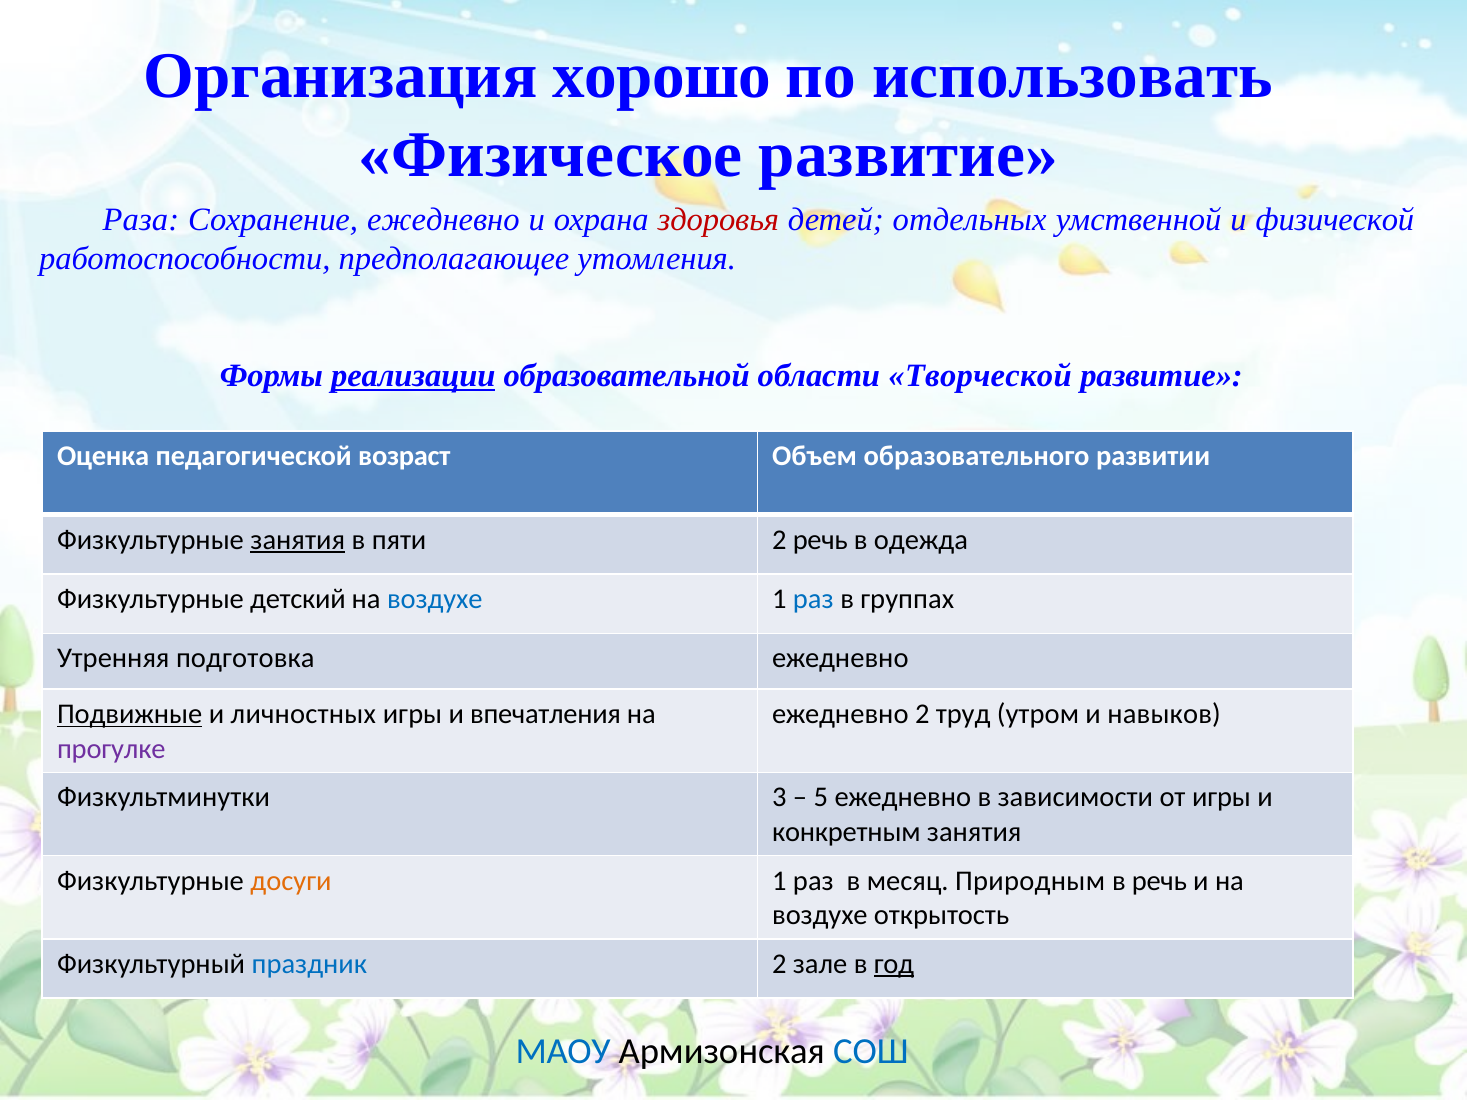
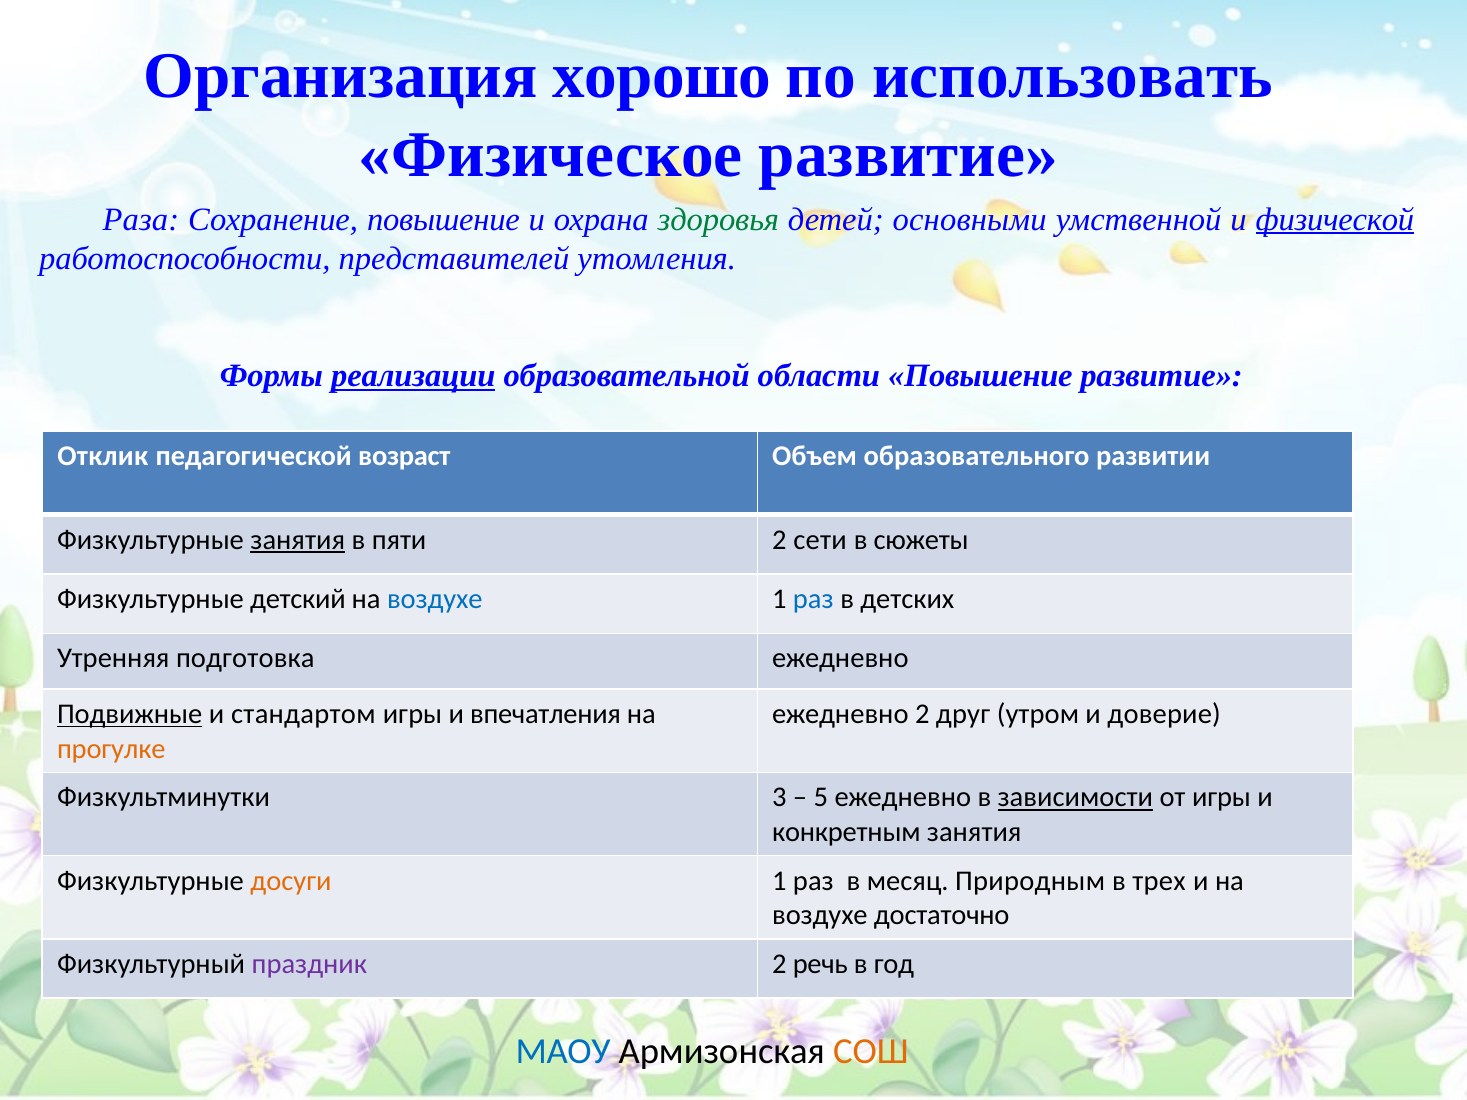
Сохранение ежедневно: ежедневно -> повышение
здоровья colour: red -> green
отдельных: отдельных -> основными
физической underline: none -> present
предполагающее: предполагающее -> представителей
области Творческой: Творческой -> Повышение
Оценка: Оценка -> Отклик
2 речь: речь -> сети
одежда: одежда -> сюжеты
группах: группах -> детских
личностных: личностных -> стандартом
труд: труд -> друг
навыков: навыков -> доверие
прогулке colour: purple -> orange
зависимости underline: none -> present
в речь: речь -> трех
открытость: открытость -> достаточно
праздник colour: blue -> purple
зале: зале -> речь
год underline: present -> none
СОШ colour: blue -> orange
